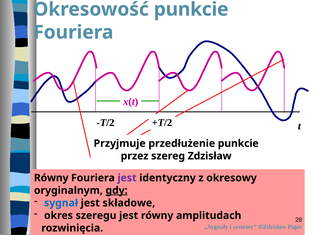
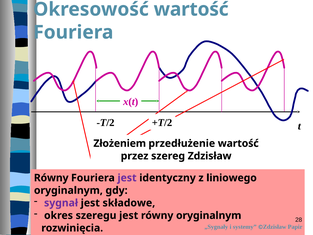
Okresowość punkcie: punkcie -> wartość
Przyjmuje: Przyjmuje -> Złożeniem
przedłużenie punkcie: punkcie -> wartość
okresowy: okresowy -> liniowego
gdy underline: present -> none
sygnał colour: blue -> purple
równy amplitudach: amplitudach -> oryginalnym
